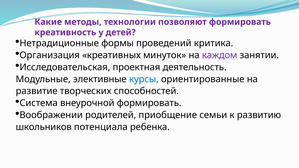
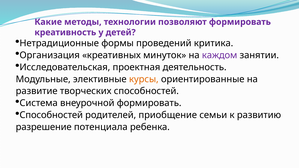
курсы colour: blue -> orange
Воображении at (51, 115): Воображении -> Способностей
школьников: школьников -> разрешение
